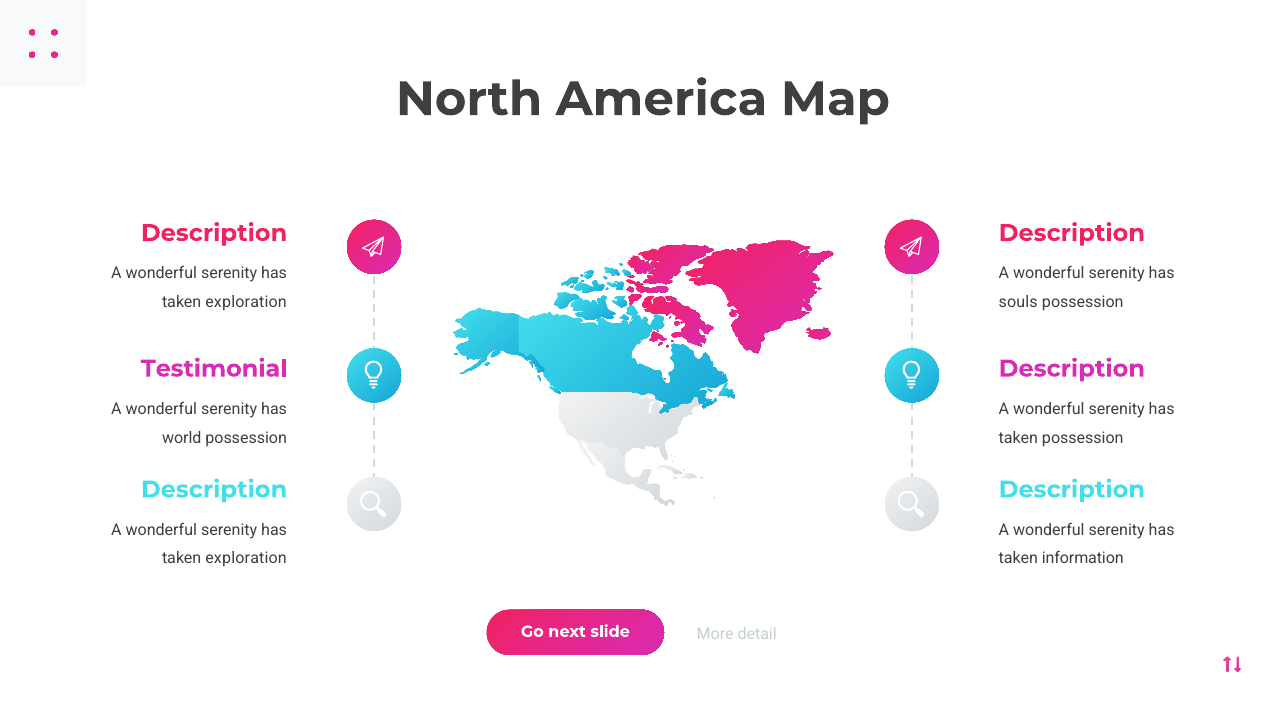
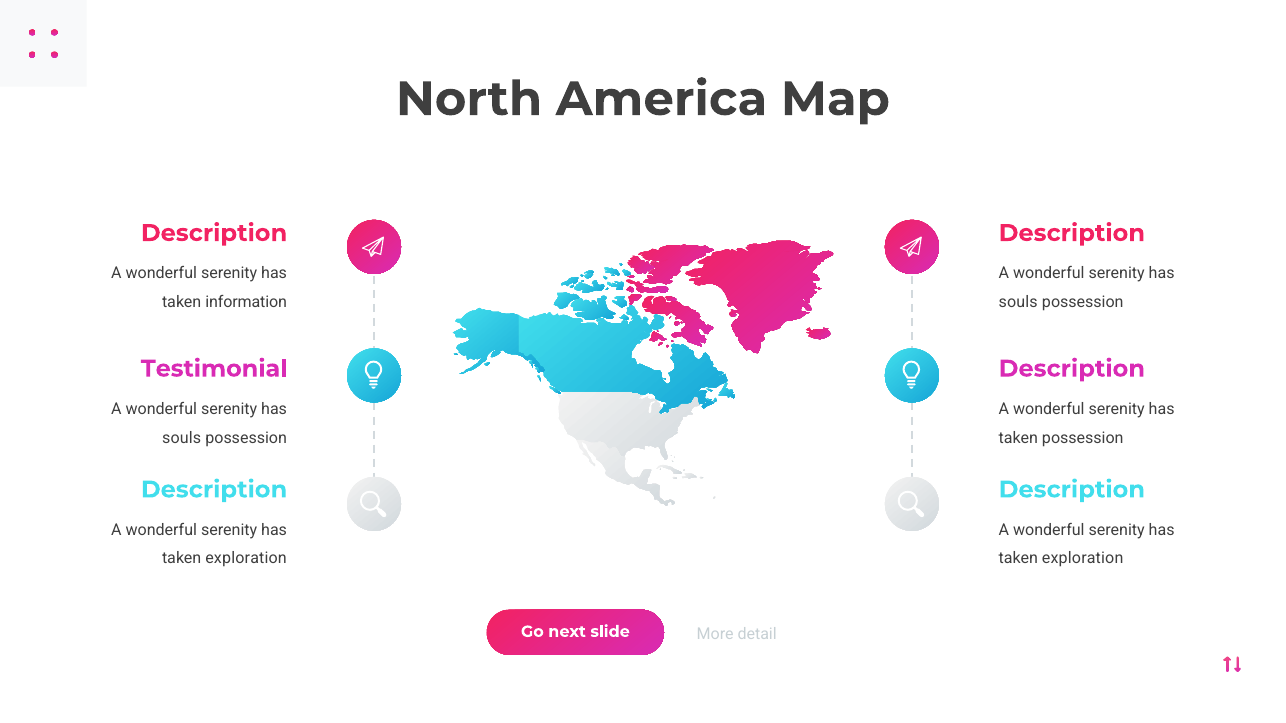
exploration at (246, 302): exploration -> information
world at (182, 438): world -> souls
information at (1083, 559): information -> exploration
